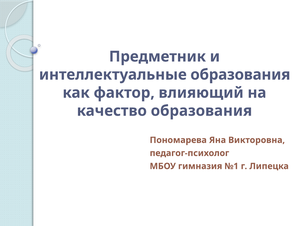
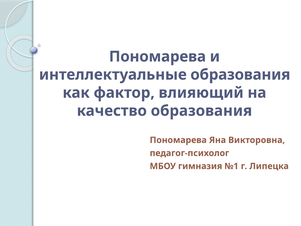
Предметник at (157, 57): Предметник -> Пономарева
